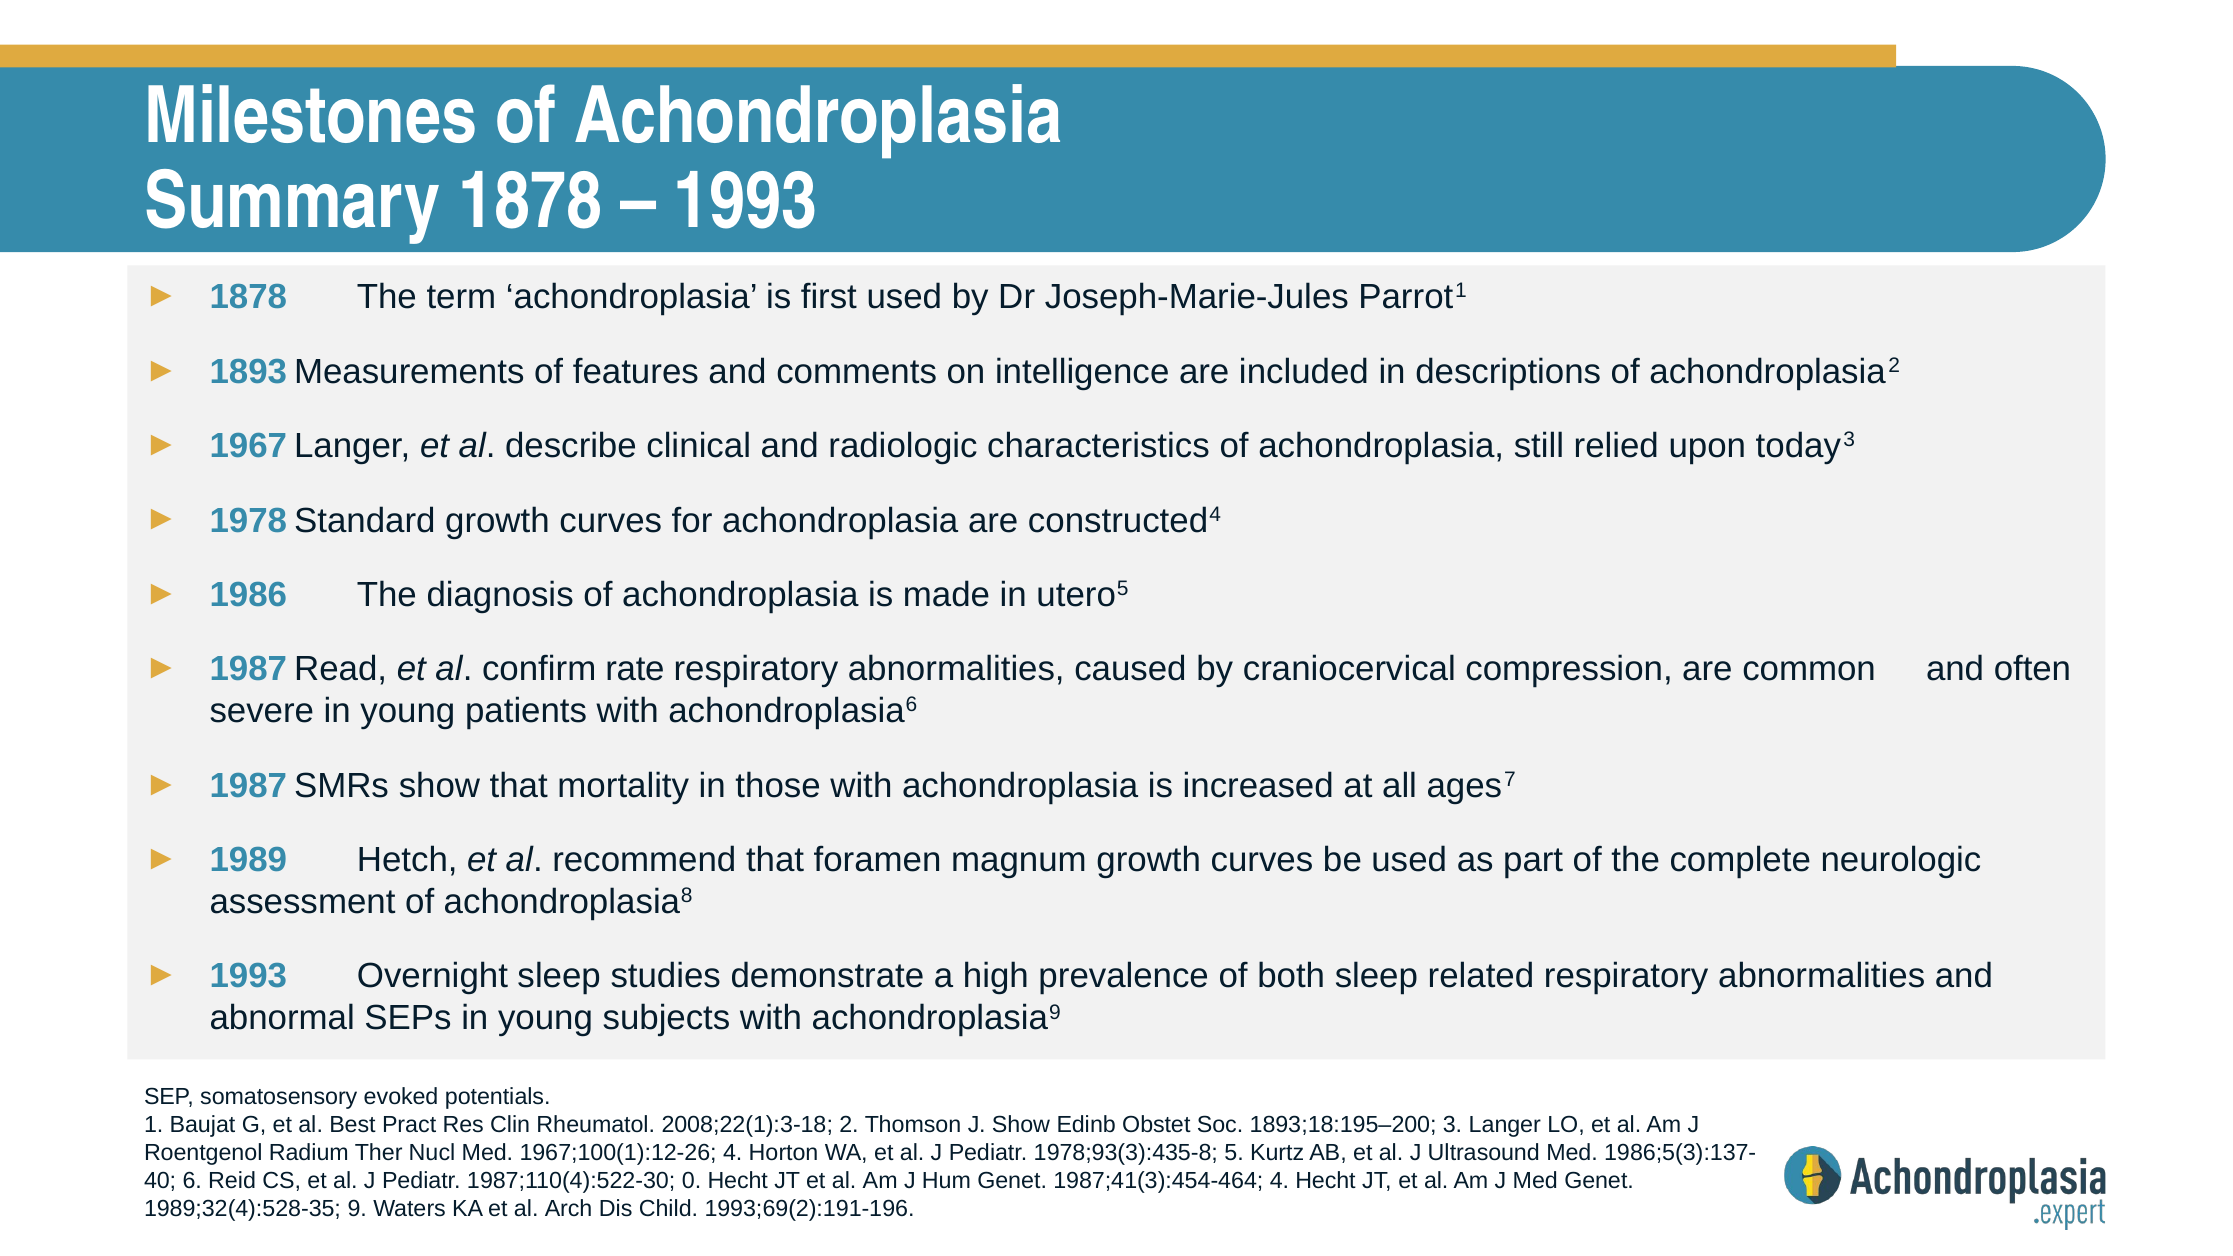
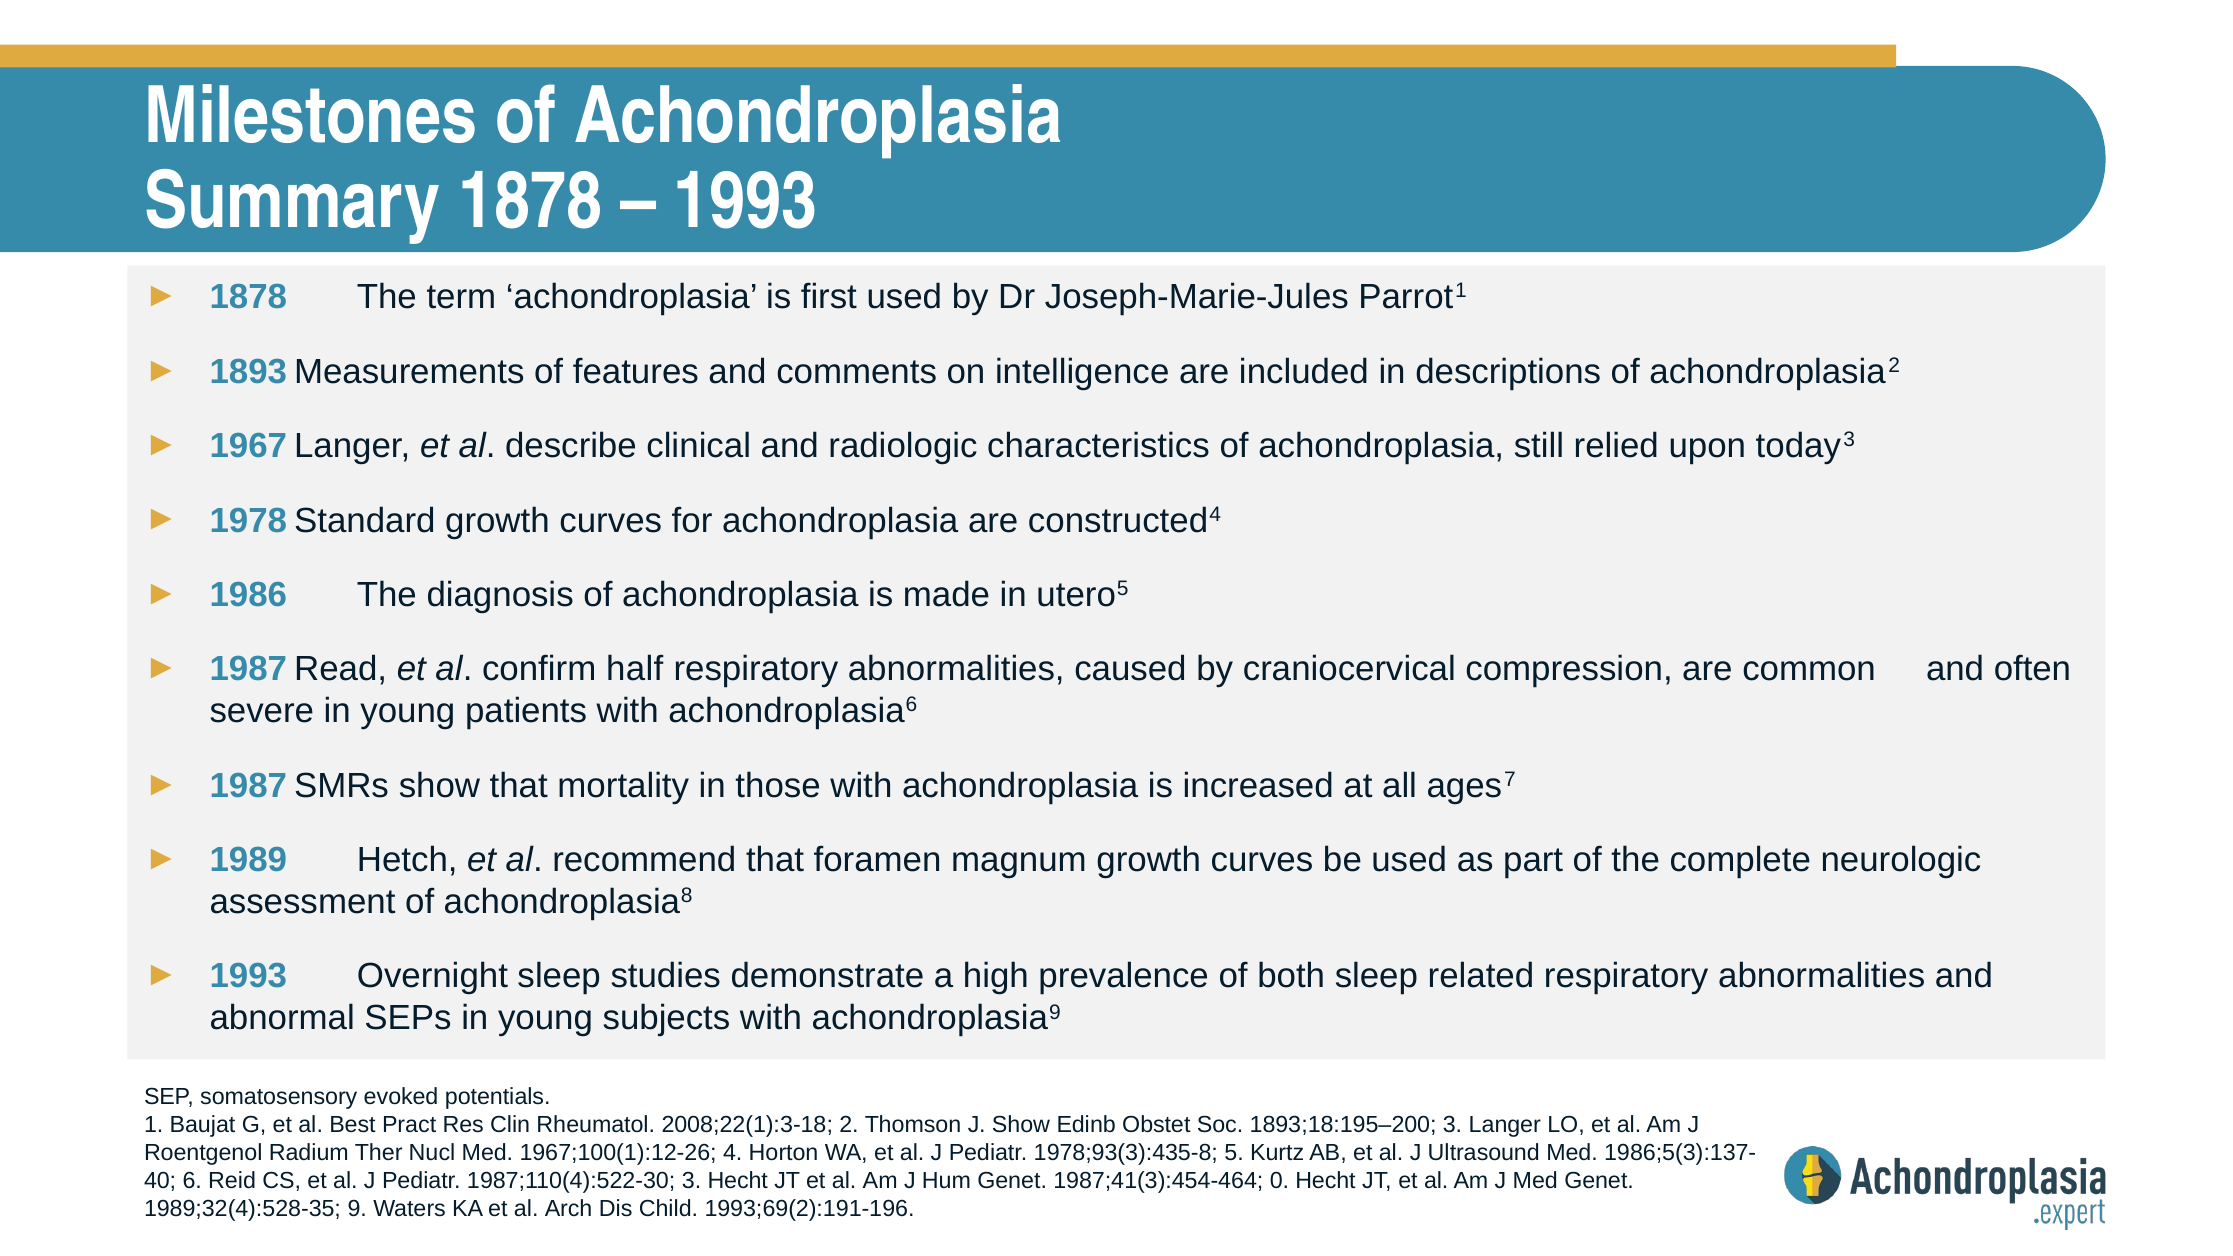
rate: rate -> half
1987;110(4):522-30 0: 0 -> 3
1987;41(3):454-464 4: 4 -> 0
